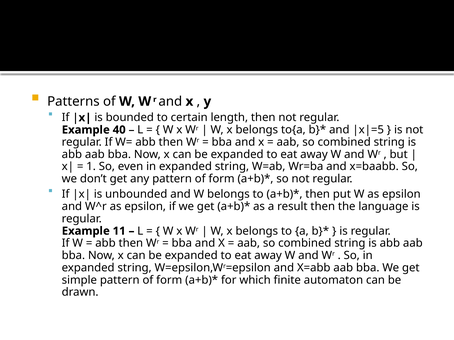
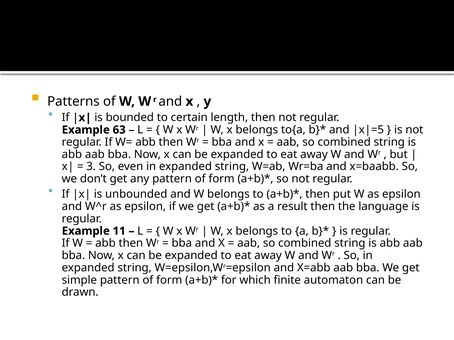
40: 40 -> 63
1: 1 -> 3
